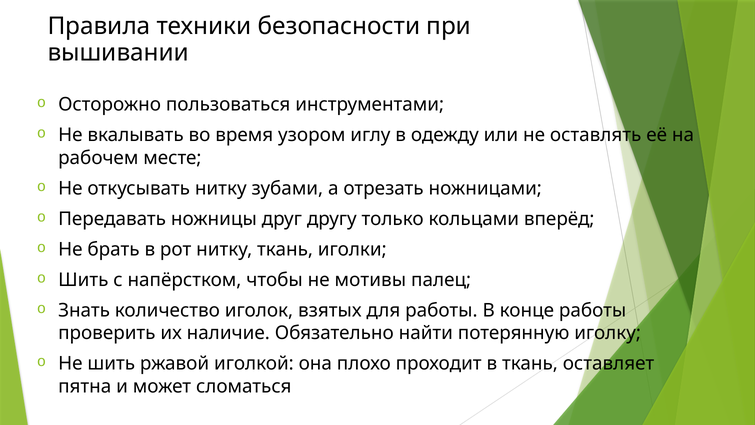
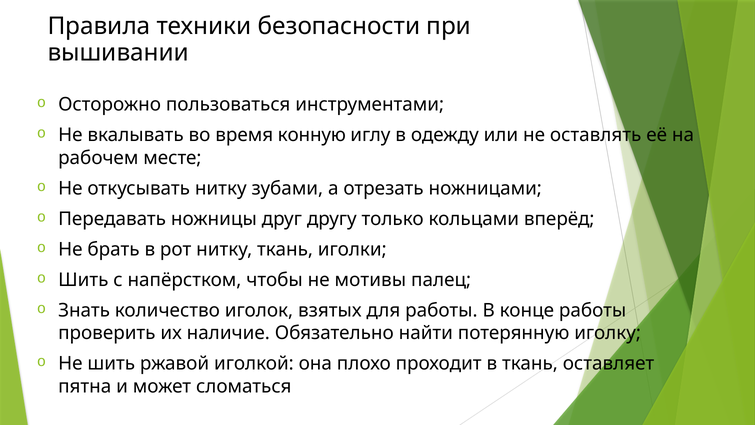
узором: узором -> конную
